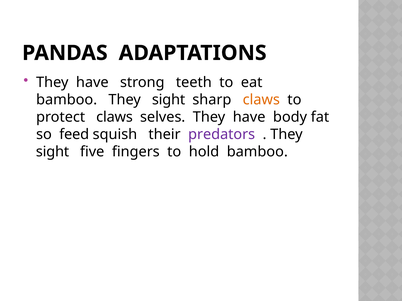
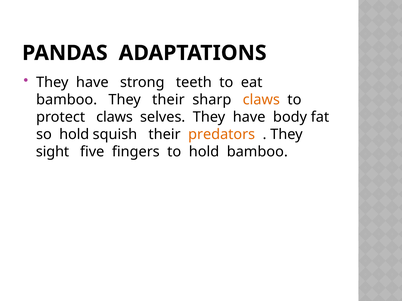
bamboo They sight: sight -> their
so feed: feed -> hold
predators colour: purple -> orange
